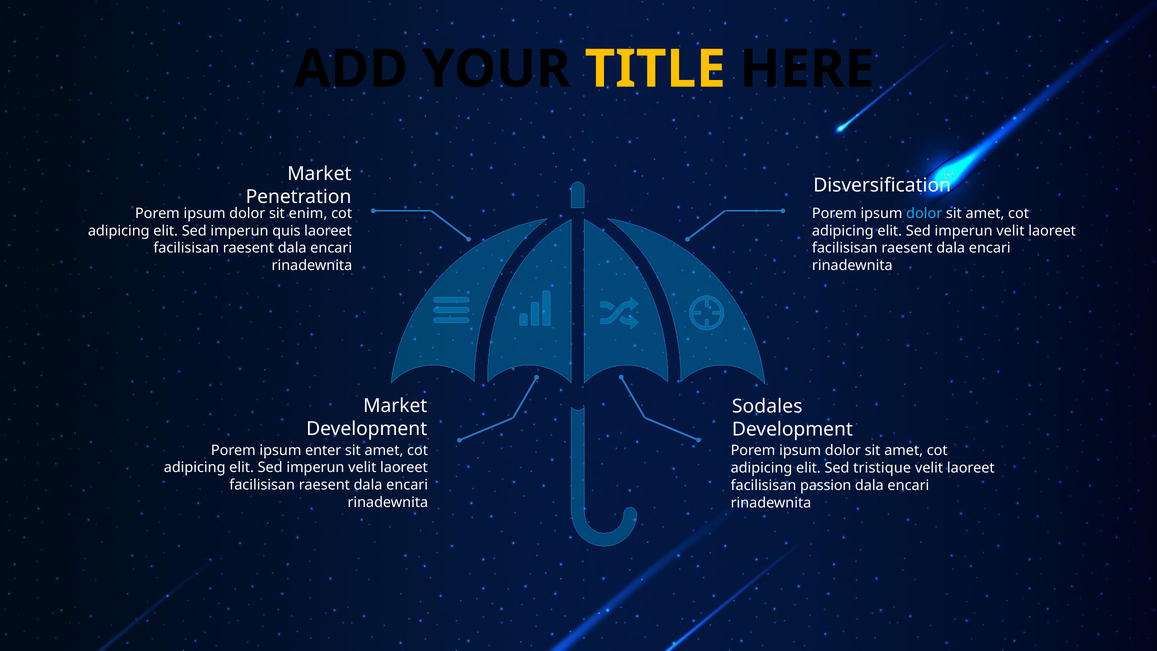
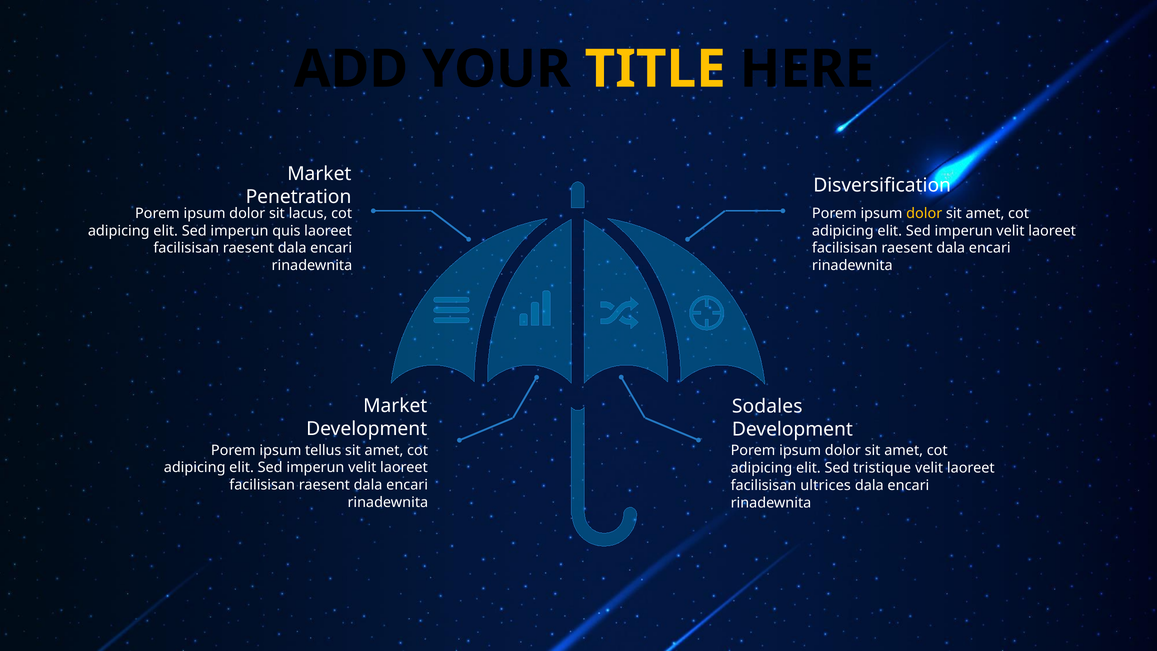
enim: enim -> lacus
dolor at (924, 213) colour: light blue -> yellow
enter: enter -> tellus
passion: passion -> ultrices
